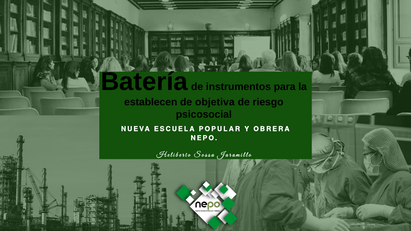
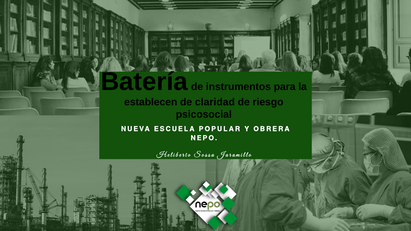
objetiva: objetiva -> claridad
